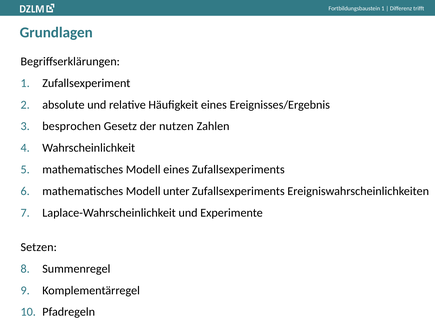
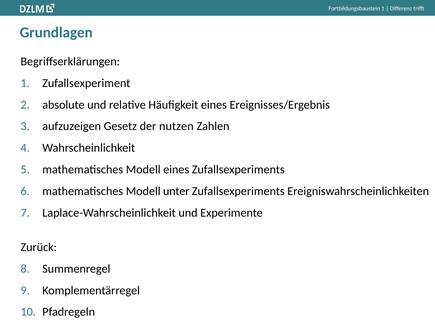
besprochen: besprochen -> aufzuzeigen
Setzen: Setzen -> Zurück
